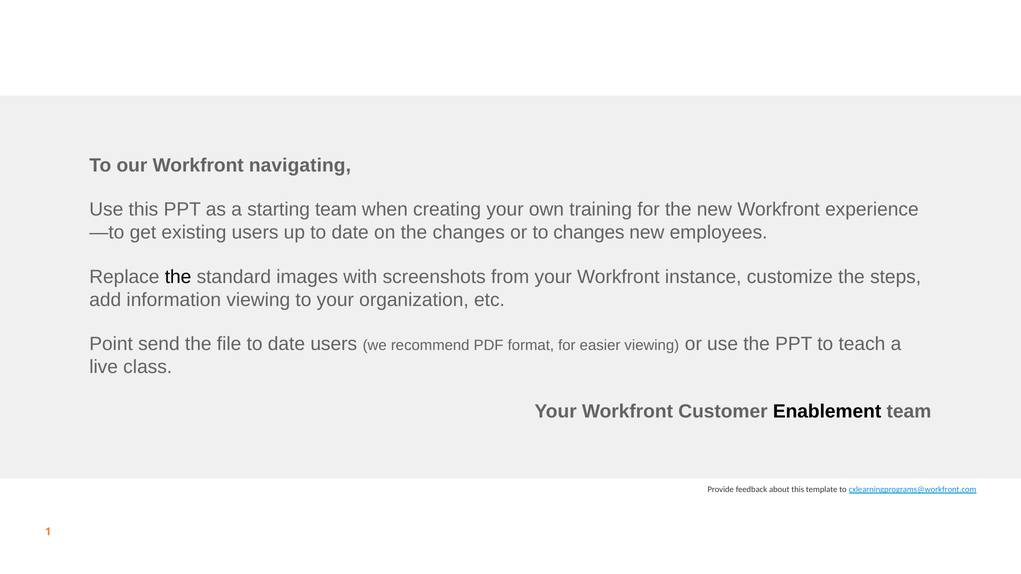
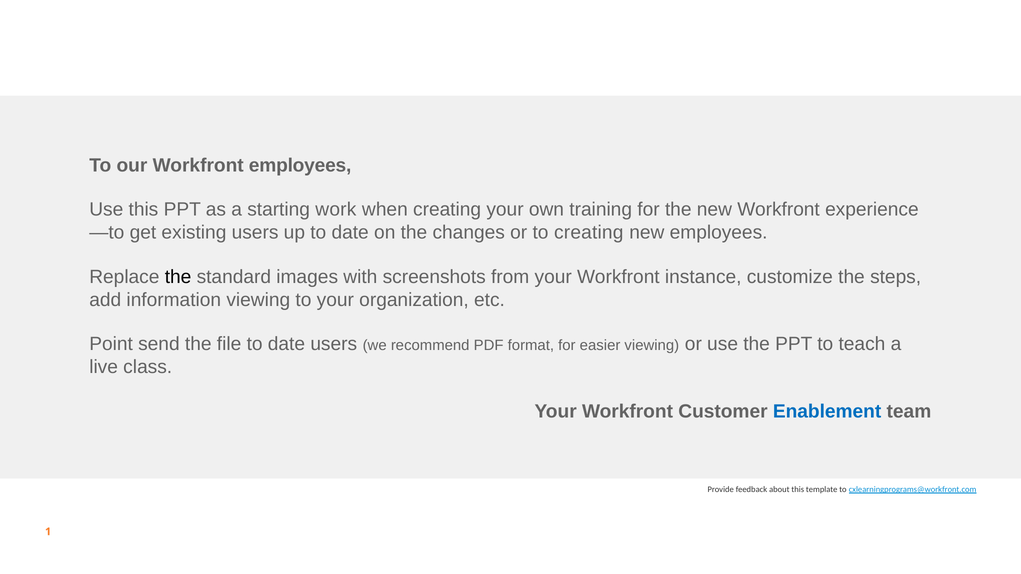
Workfront navigating: navigating -> employees
starting team: team -> work
to changes: changes -> creating
Enablement colour: black -> blue
